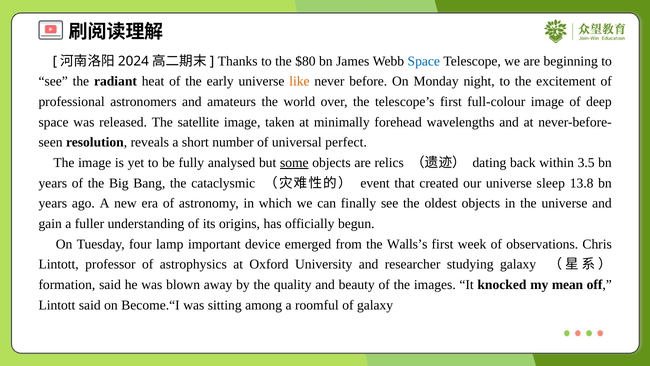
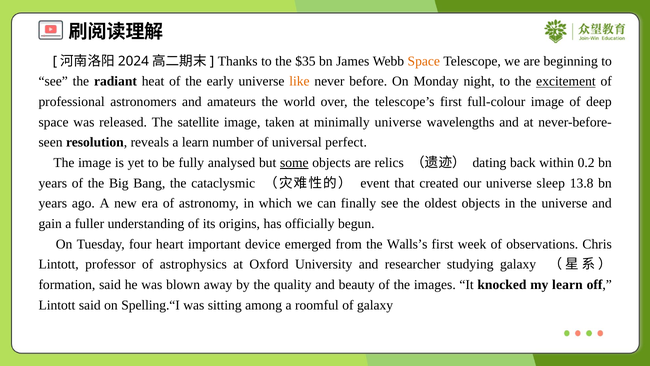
$80: $80 -> $35
Space at (424, 61) colour: blue -> orange
excitement underline: none -> present
minimally forehead: forehead -> universe
a short: short -> learn
3.5: 3.5 -> 0.2
lamp: lamp -> heart
my mean: mean -> learn
Become.“I: Become.“I -> Spelling.“I
